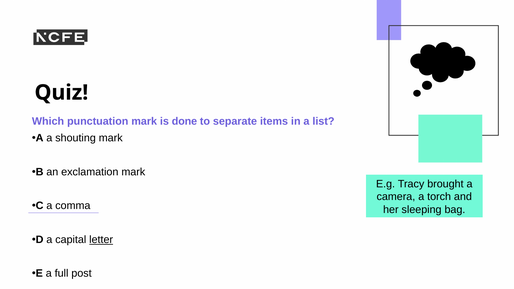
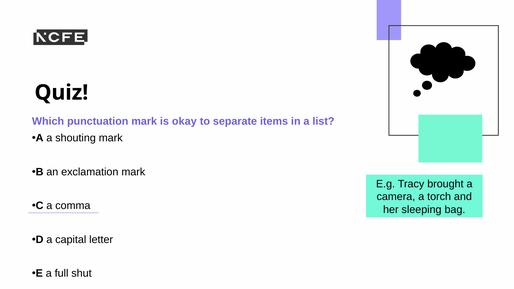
done: done -> okay
letter underline: present -> none
post: post -> shut
